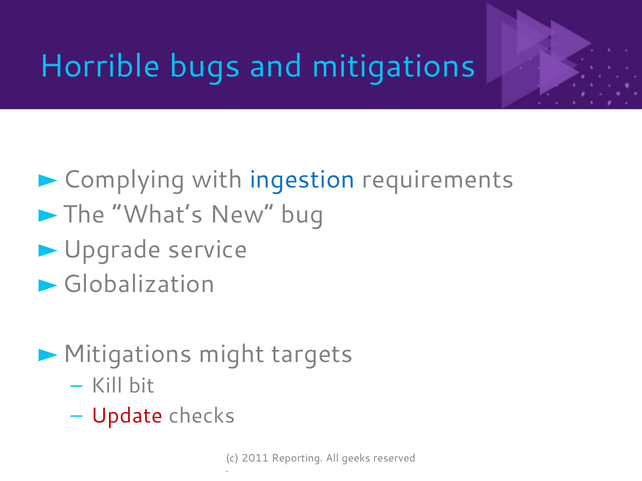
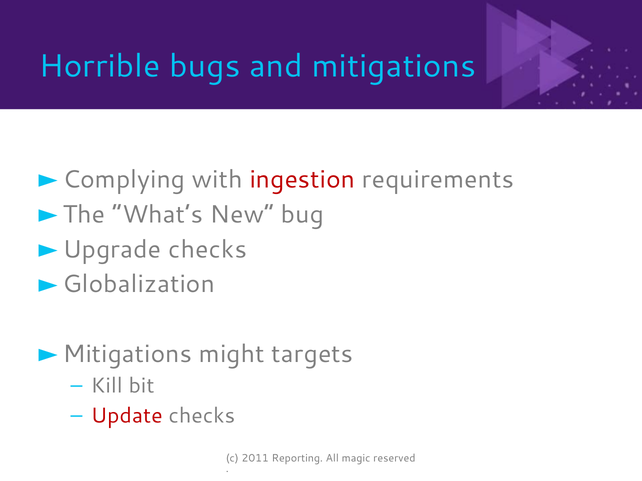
ingestion colour: blue -> red
service at (208, 250): service -> checks
geeks: geeks -> magic
